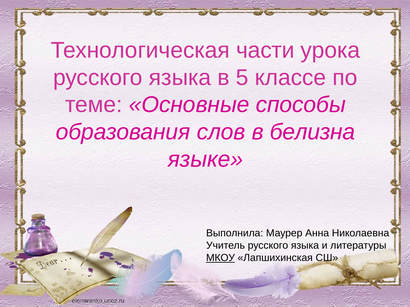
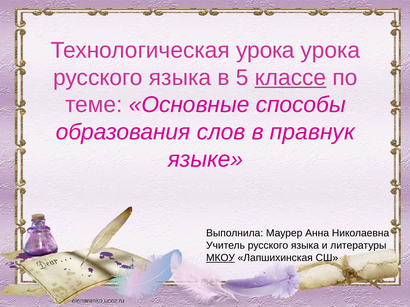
Технологическая части: части -> урока
классе underline: none -> present
белизна: белизна -> правнук
